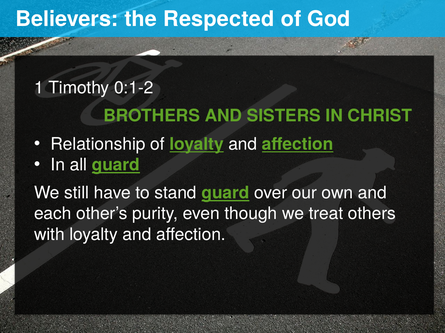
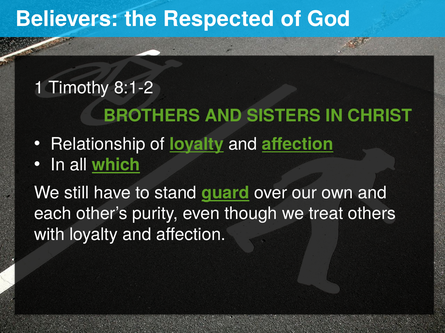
0:1-2: 0:1-2 -> 8:1-2
all guard: guard -> which
